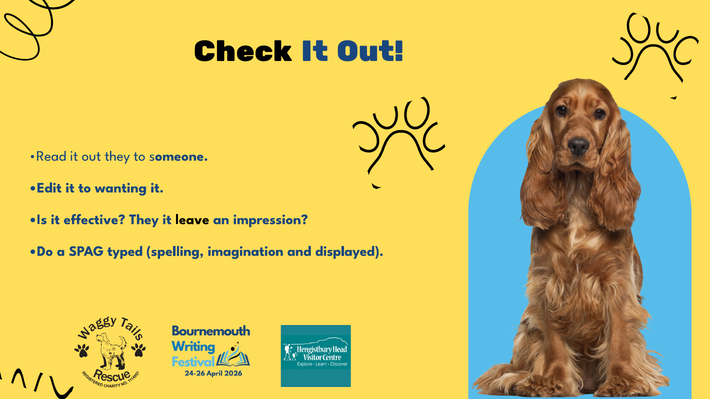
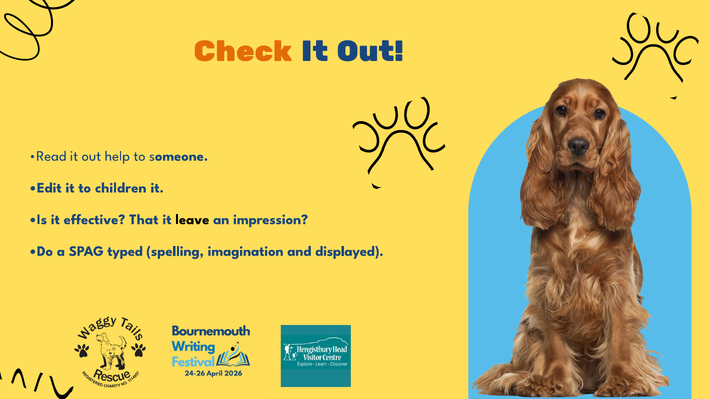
Check colour: black -> orange
out they: they -> help
wanting: wanting -> children
effective They: They -> That
